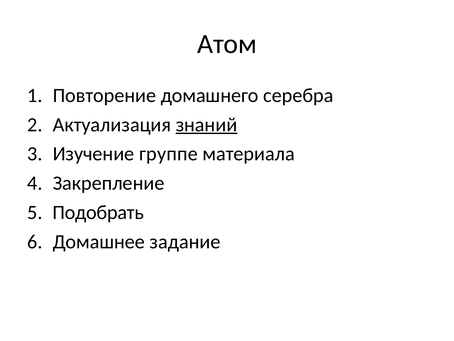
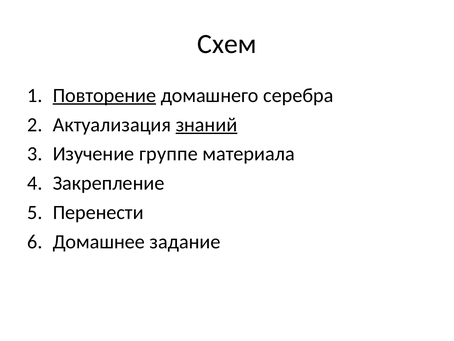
Атом: Атом -> Схем
Повторение underline: none -> present
Подобрать: Подобрать -> Перенести
